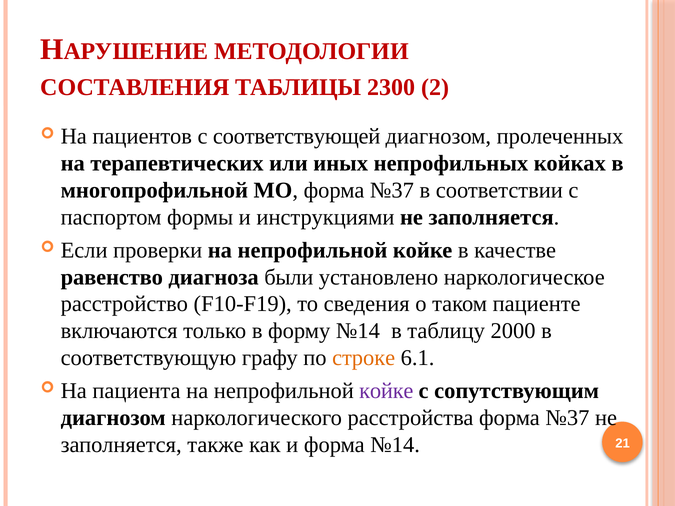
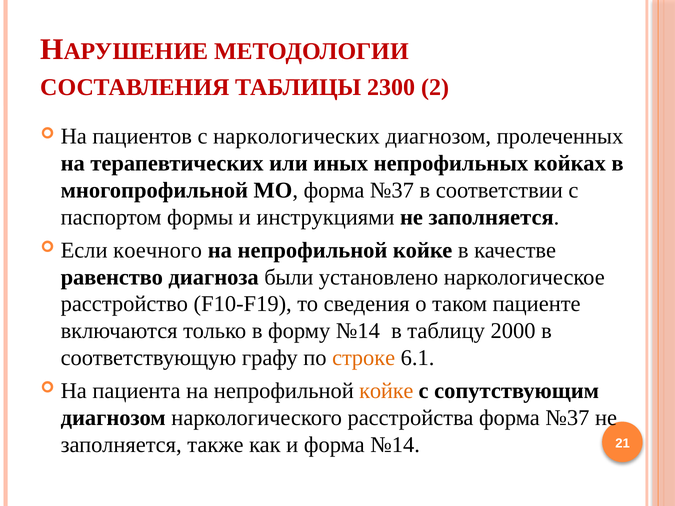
соответствующей: соответствующей -> наркологических
проверки: проверки -> коечного
койке at (386, 391) colour: purple -> orange
